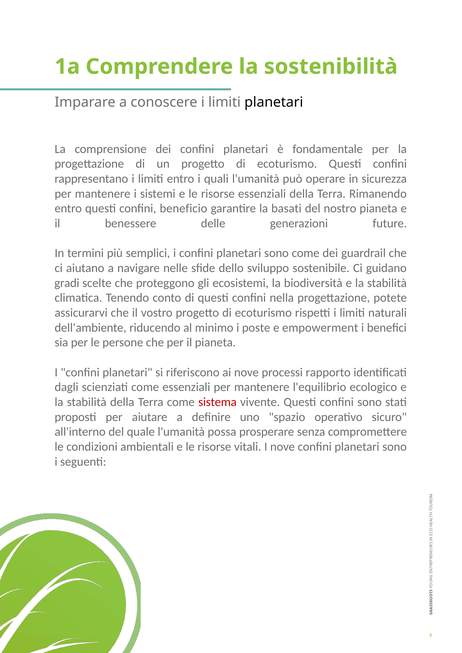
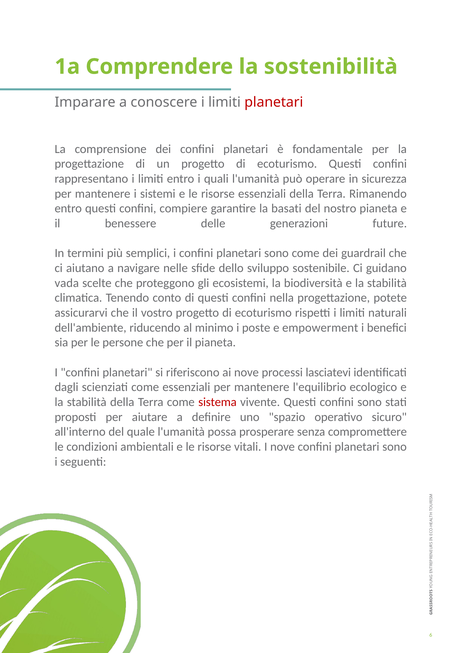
planetari at (274, 102) colour: black -> red
beneficio: beneficio -> compiere
gradi: gradi -> vada
rapporto: rapporto -> lasciatevi
